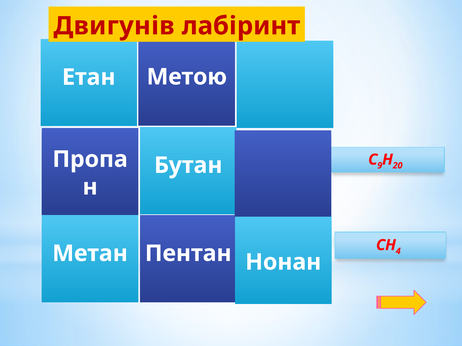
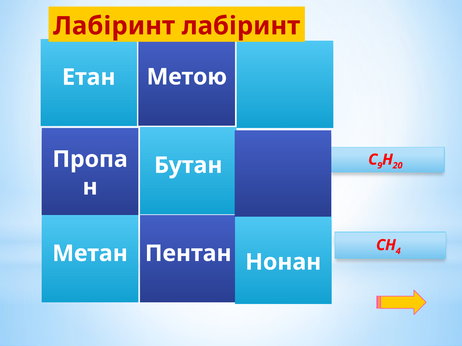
Двигунів at (114, 26): Двигунів -> Лабіринт
